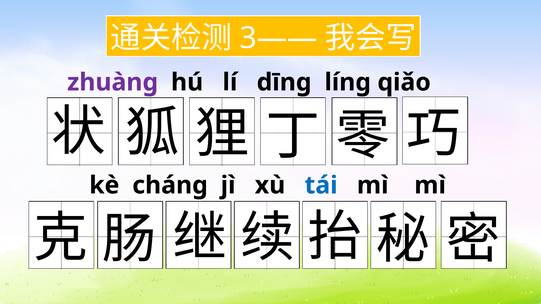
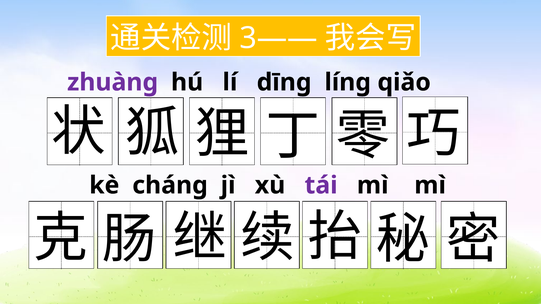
tái colour: blue -> purple
